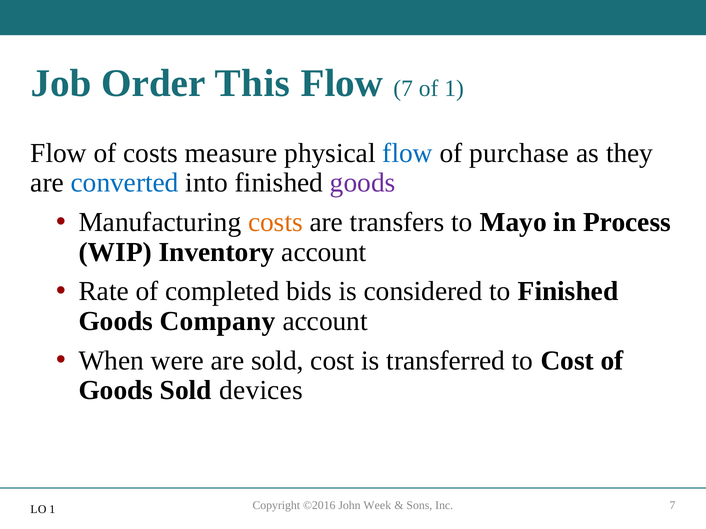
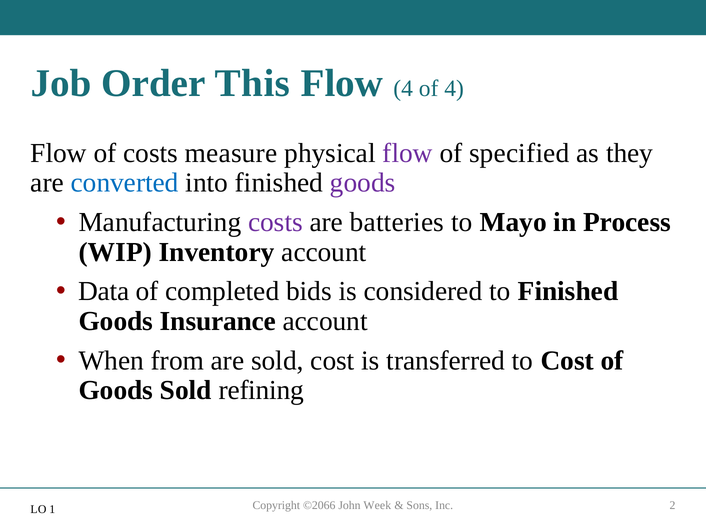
Flow 7: 7 -> 4
of 1: 1 -> 4
flow at (408, 153) colour: blue -> purple
purchase: purchase -> specified
costs at (275, 223) colour: orange -> purple
transfers: transfers -> batteries
Rate: Rate -> Data
Company: Company -> Insurance
were: were -> from
devices: devices -> refining
©2016: ©2016 -> ©2066
1 7: 7 -> 2
